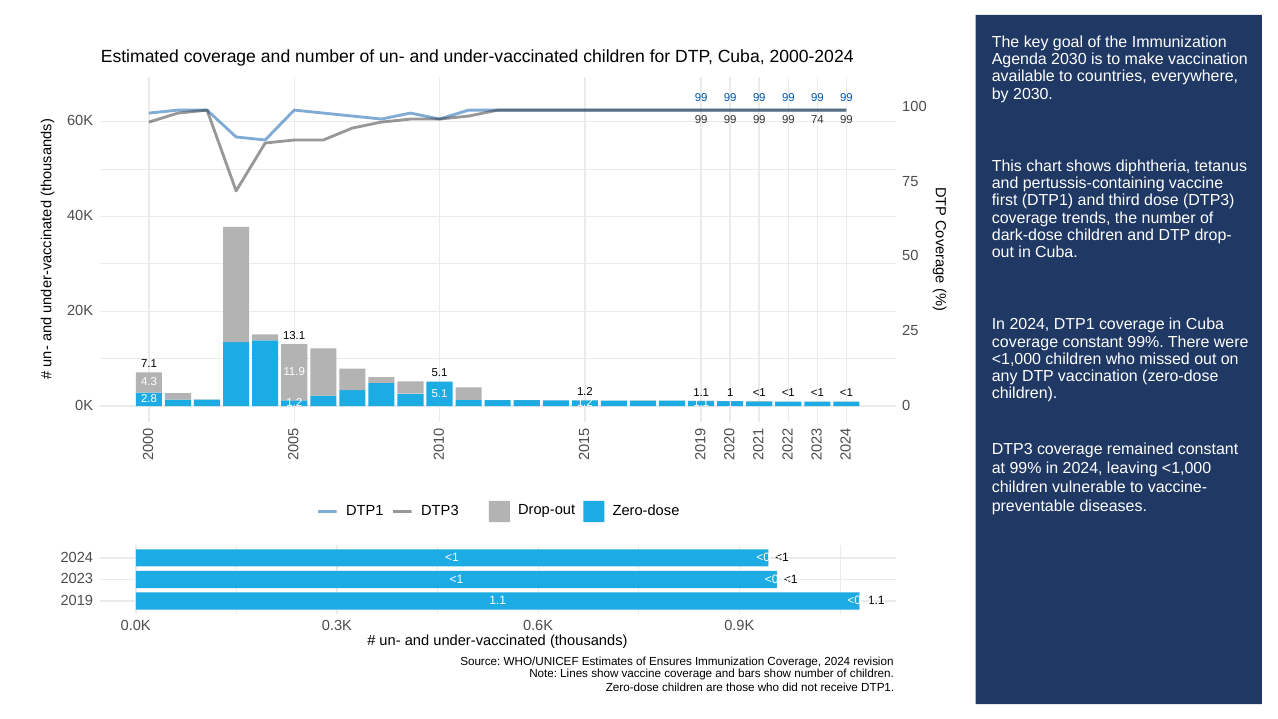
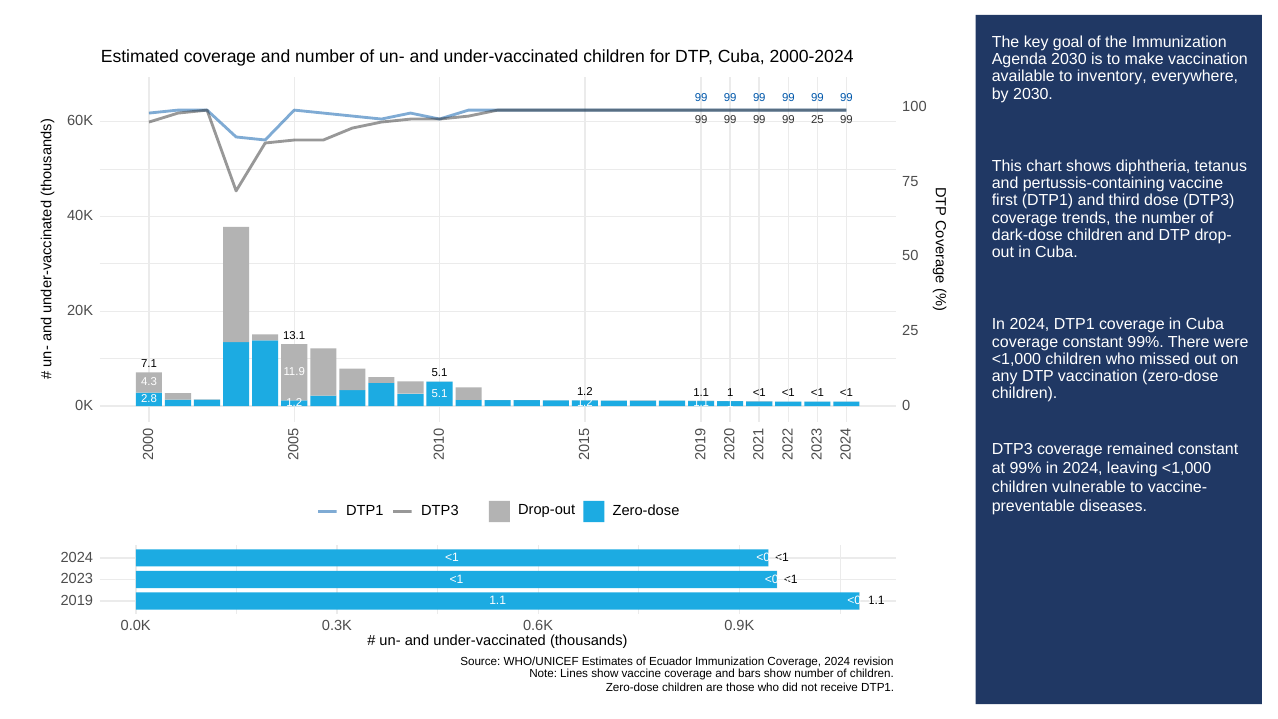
countries: countries -> inventory
99 74: 74 -> 25
Ensures: Ensures -> Ecuador
